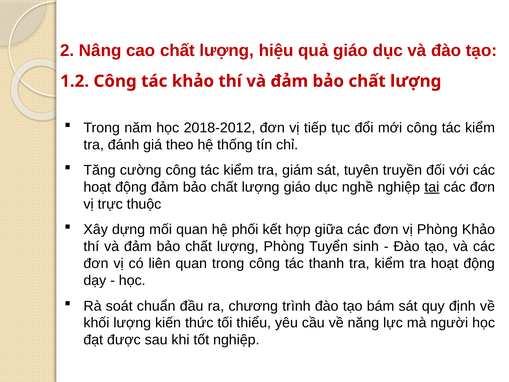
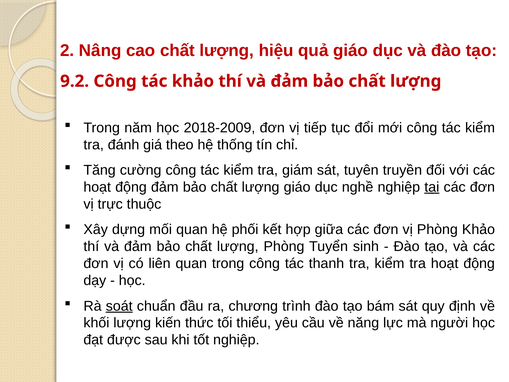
1.2: 1.2 -> 9.2
2018-2012: 2018-2012 -> 2018-2009
soát underline: none -> present
